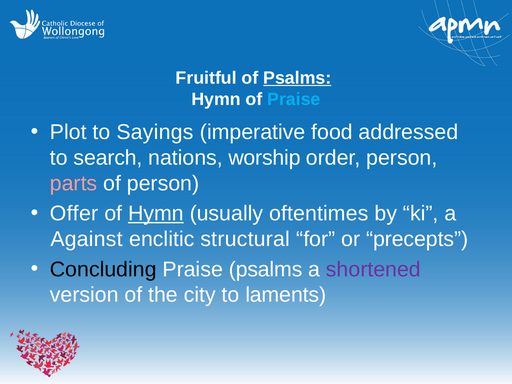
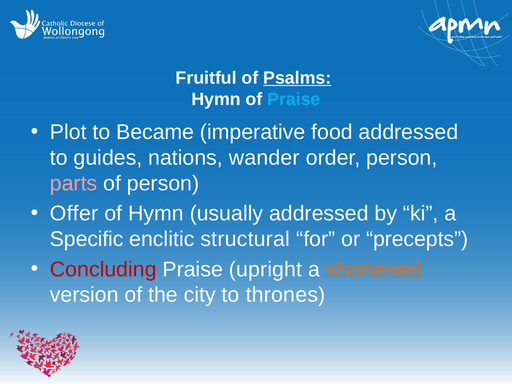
Sayings: Sayings -> Became
search: search -> guides
worship: worship -> wander
Hymn at (156, 214) underline: present -> none
usually oftentimes: oftentimes -> addressed
Against: Against -> Specific
Concluding colour: black -> red
Praise psalms: psalms -> upright
shortened colour: purple -> orange
laments: laments -> thrones
